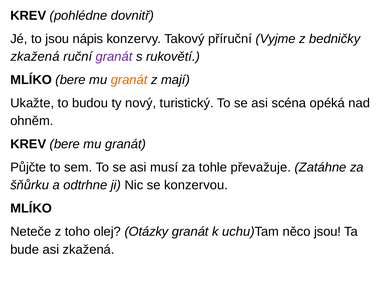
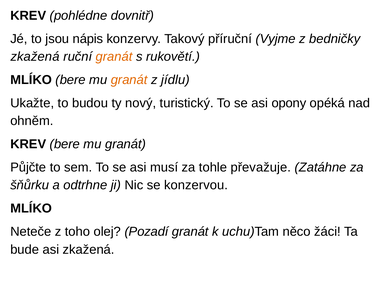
granát at (114, 57) colour: purple -> orange
mají: mají -> jídlu
scéna: scéna -> opony
Otázky: Otázky -> Pozadí
něco jsou: jsou -> žáci
